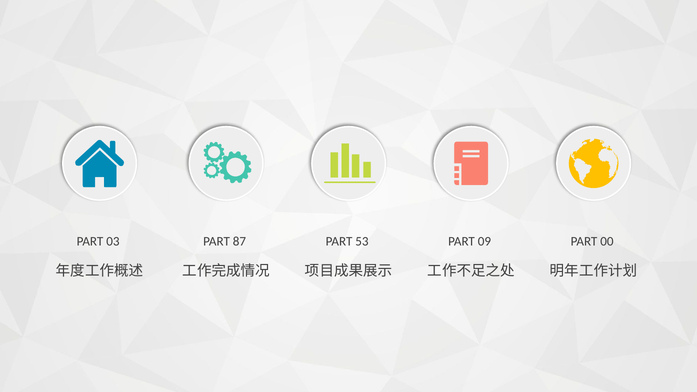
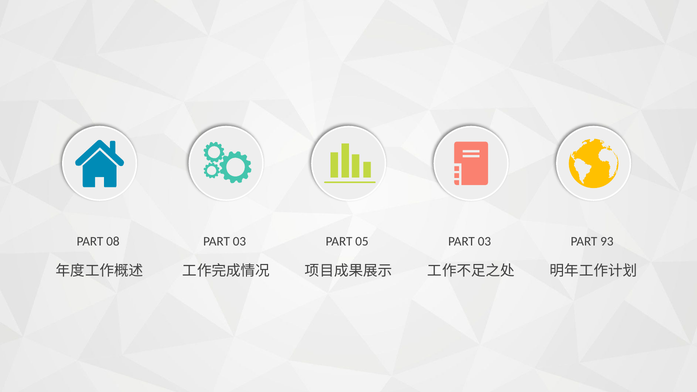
03: 03 -> 08
87 at (239, 242): 87 -> 03
53: 53 -> 05
09 at (484, 242): 09 -> 03
00: 00 -> 93
